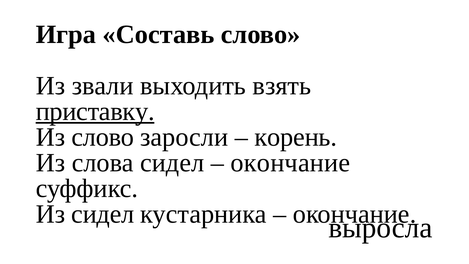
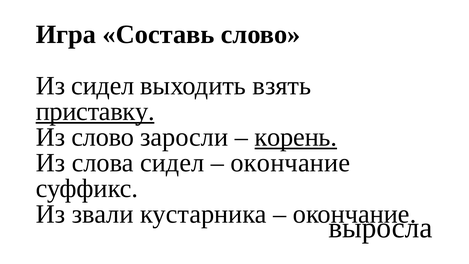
Из звали: звали -> сидел
корень underline: none -> present
Из сидел: сидел -> звали
